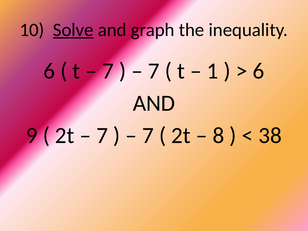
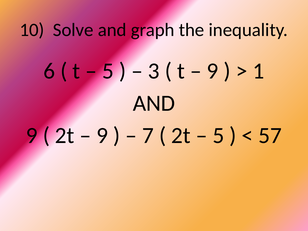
Solve underline: present -> none
7 at (108, 71): 7 -> 5
7 at (154, 71): 7 -> 3
1 at (213, 71): 1 -> 9
6 at (258, 71): 6 -> 1
7 at (102, 136): 7 -> 9
8 at (218, 136): 8 -> 5
38: 38 -> 57
